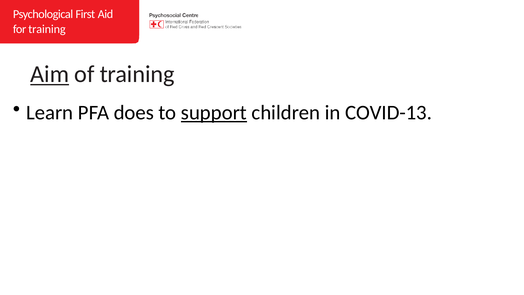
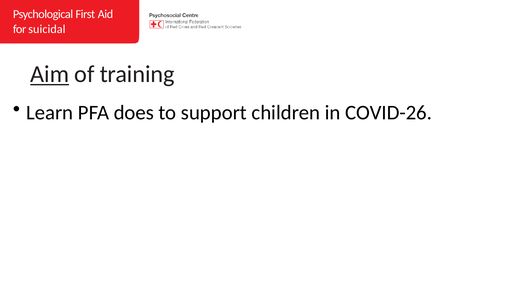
training at (47, 29): training -> suicidal
support underline: present -> none
COVID-13: COVID-13 -> COVID-26
